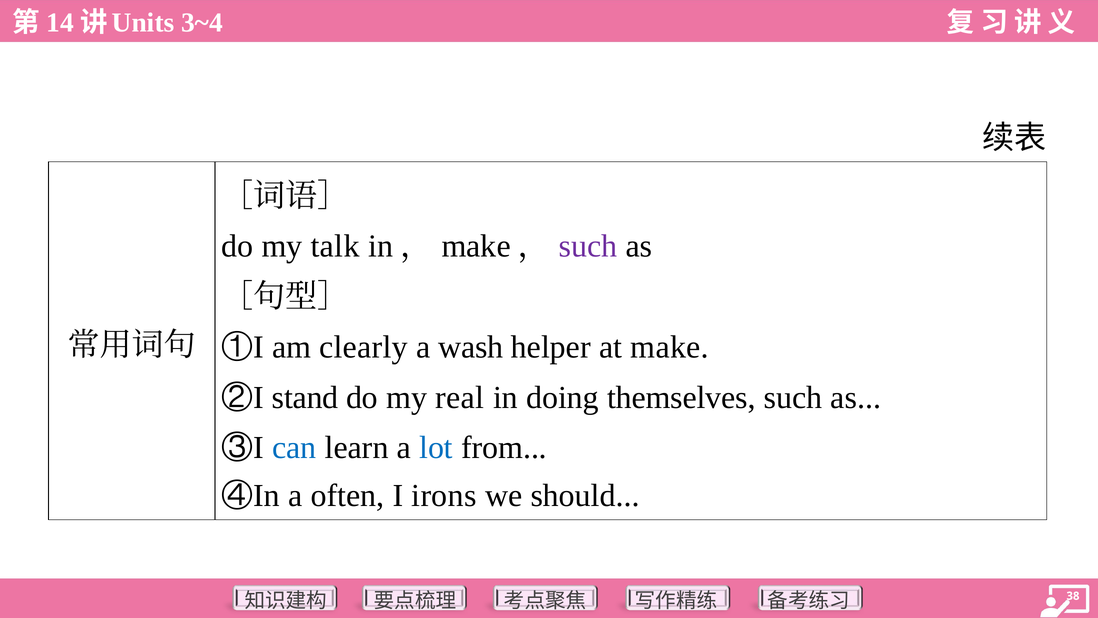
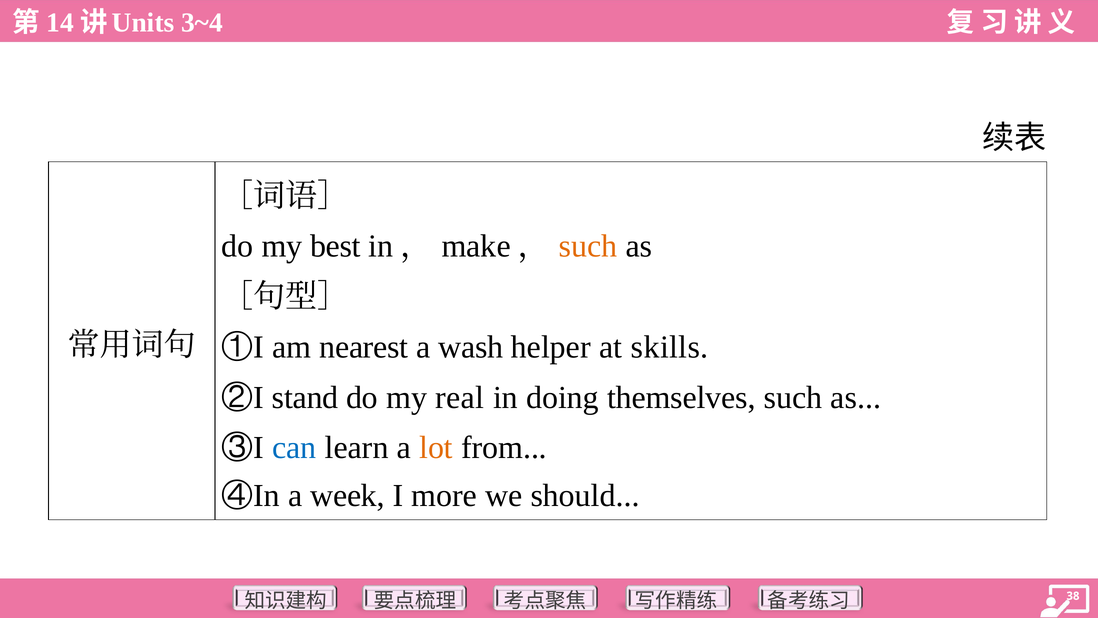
talk: talk -> best
such at (588, 246) colour: purple -> orange
clearly: clearly -> nearest
make: make -> skills
lot colour: blue -> orange
often: often -> week
irons: irons -> more
